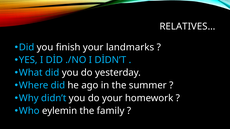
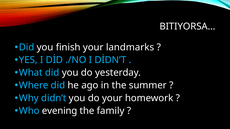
RELATIVES…: RELATIVES… -> BITIYORSA…
eylemin: eylemin -> evening
